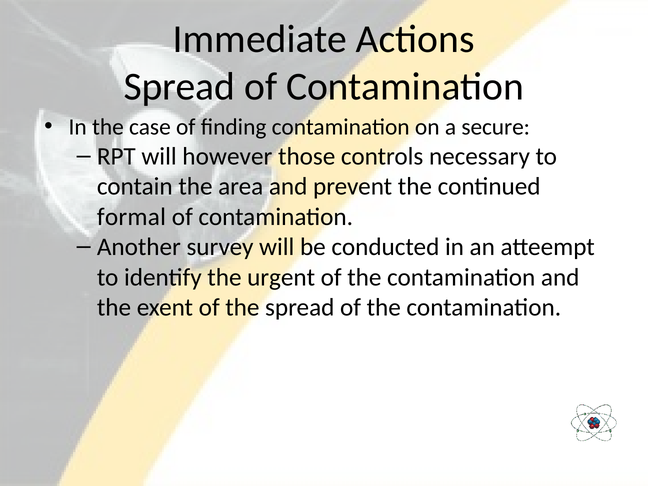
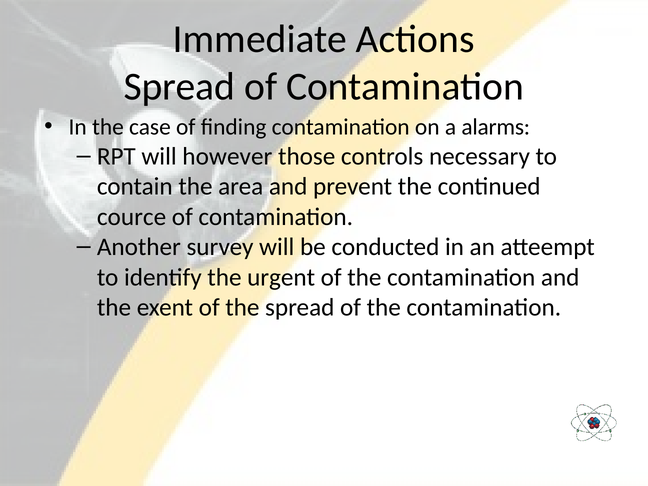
secure: secure -> alarms
formal: formal -> cource
